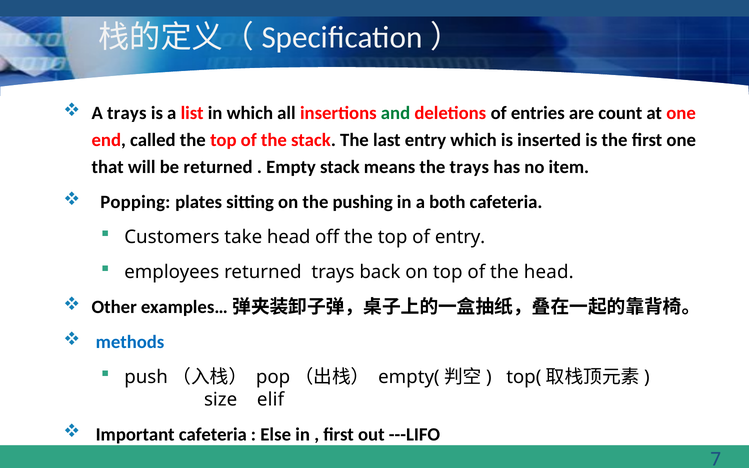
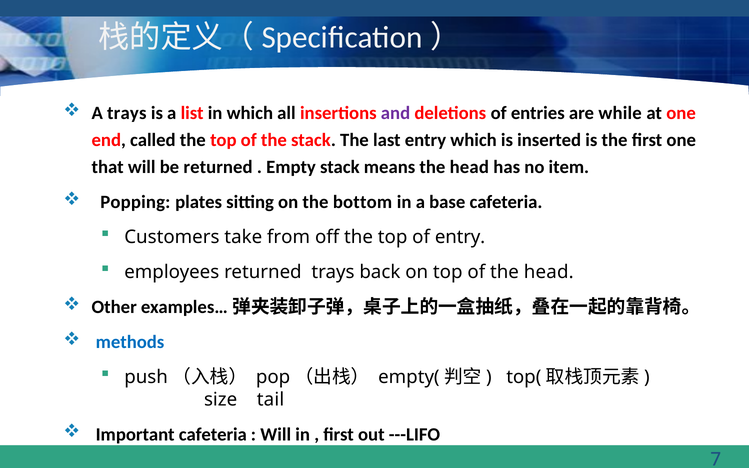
and colour: green -> purple
count: count -> while
means the trays: trays -> head
pushing: pushing -> bottom
both: both -> base
take head: head -> from
elif: elif -> tail
Else at (276, 434): Else -> Will
